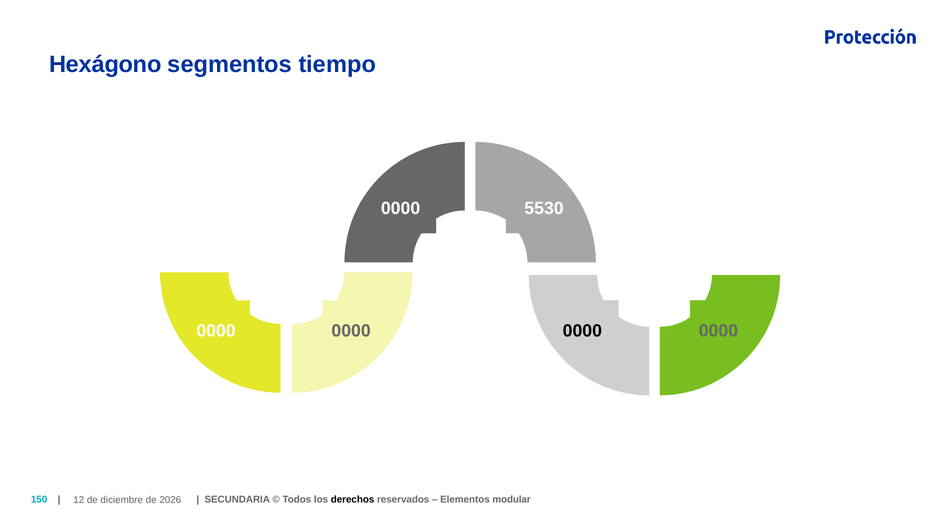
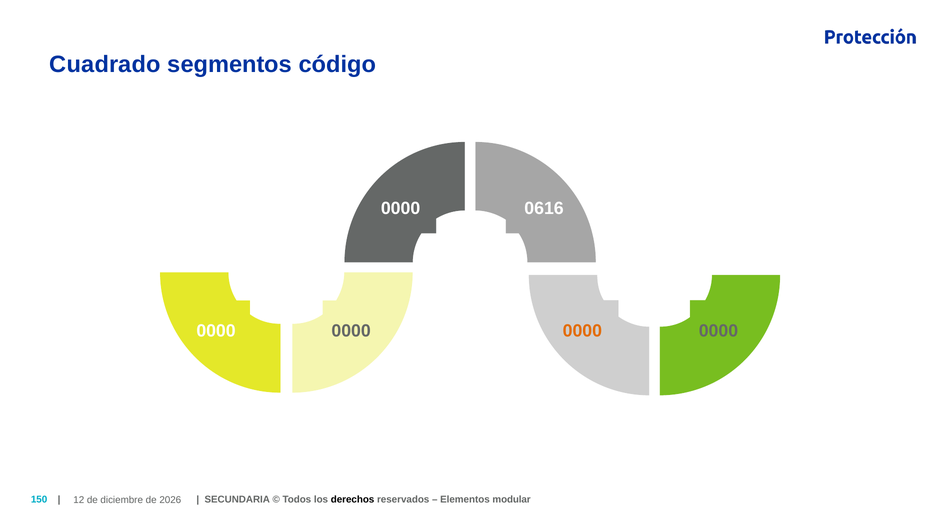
Hexágono: Hexágono -> Cuadrado
tiempo: tiempo -> código
5530: 5530 -> 0616
0000 at (582, 331) colour: black -> orange
